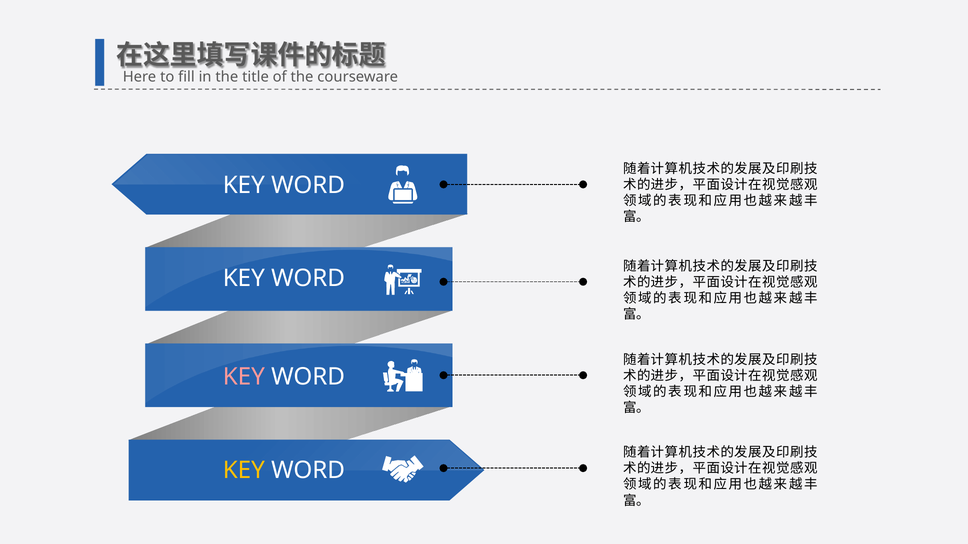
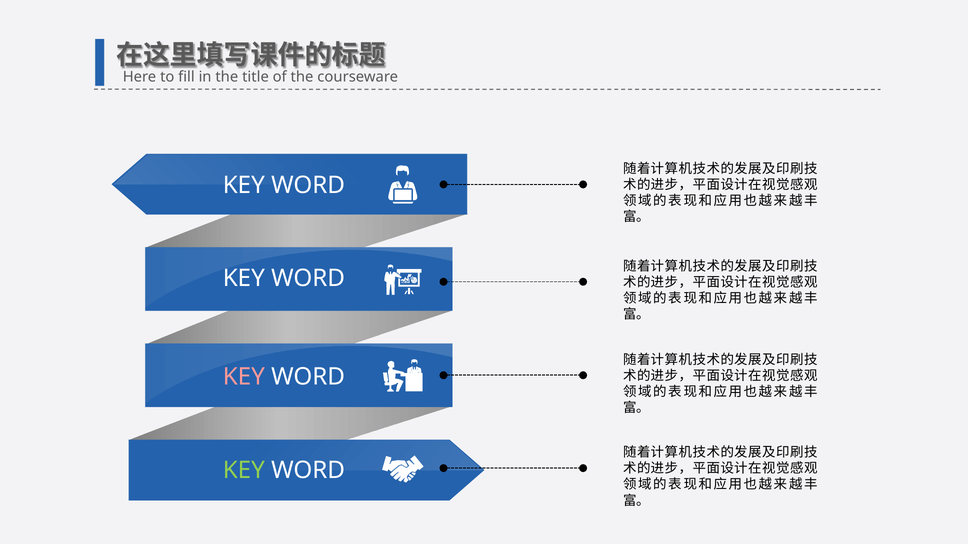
KEY at (244, 471) colour: yellow -> light green
